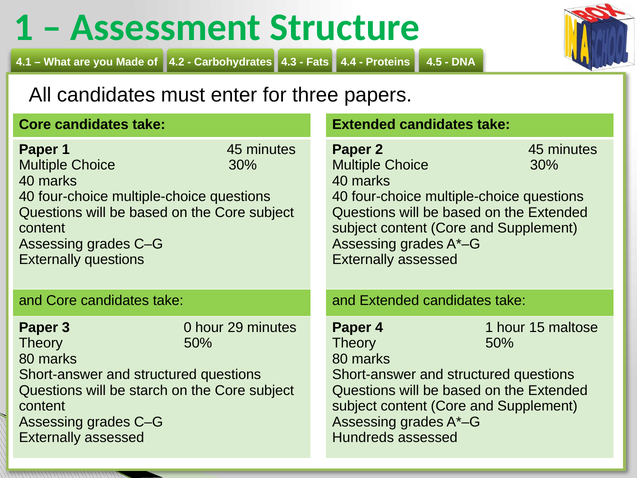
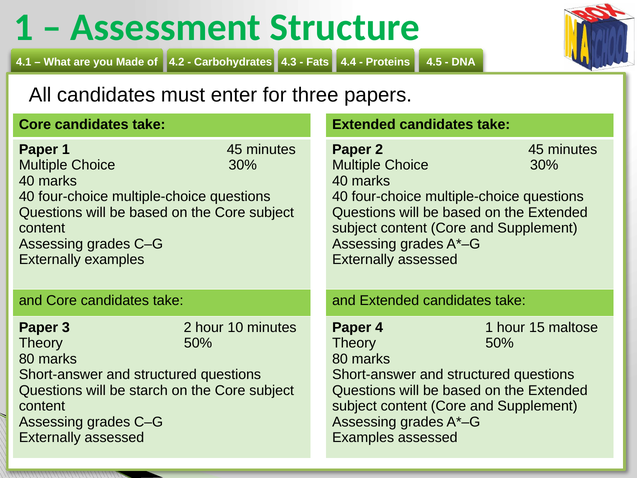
Externally questions: questions -> examples
3 0: 0 -> 2
29: 29 -> 10
Hundreds at (363, 437): Hundreds -> Examples
